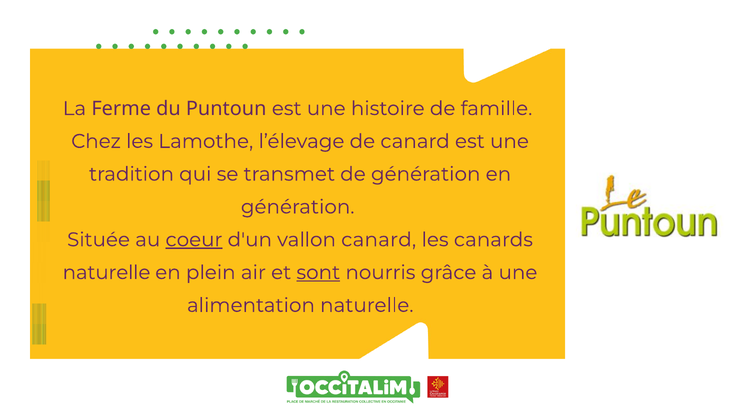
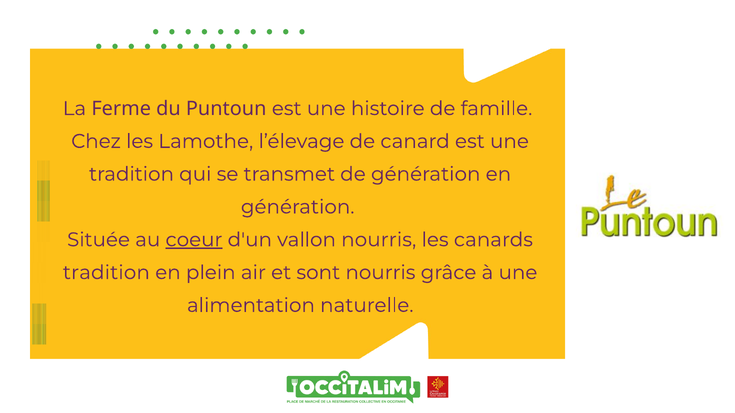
vallon canard: canard -> nourris
naturelle at (107, 273): naturelle -> tradition
sont underline: present -> none
